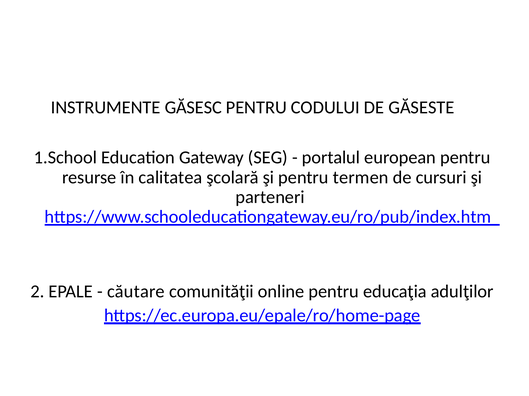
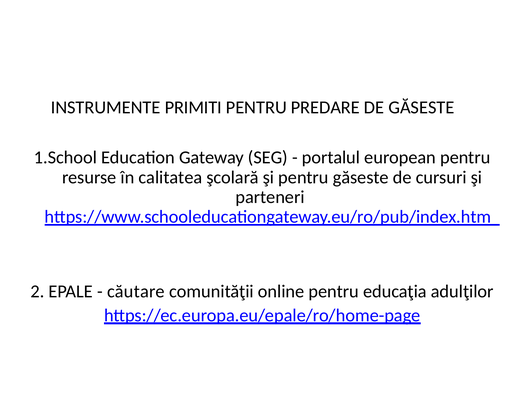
GĂSESC: GĂSESC -> PRIMITI
CODULUI: CODULUI -> PREDARE
pentru termen: termen -> găseste
